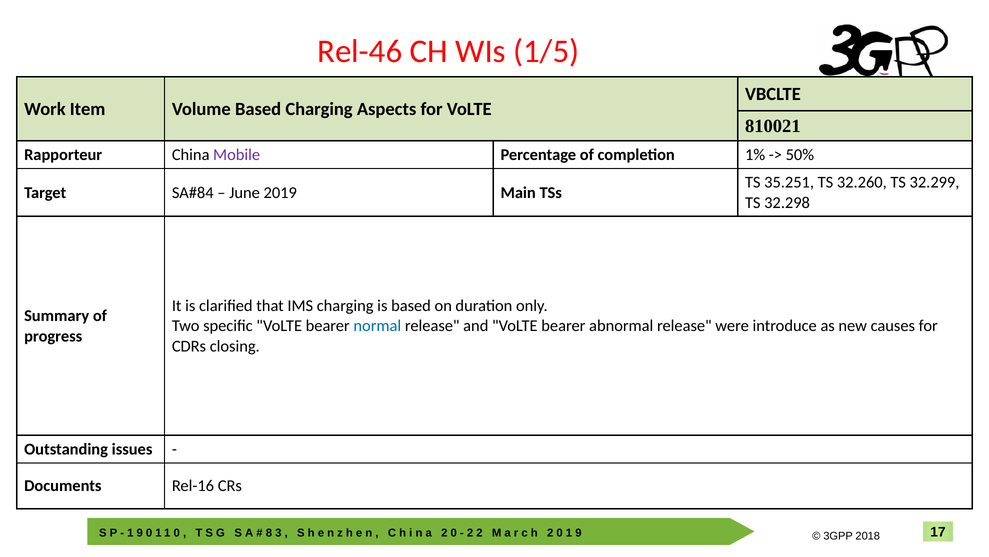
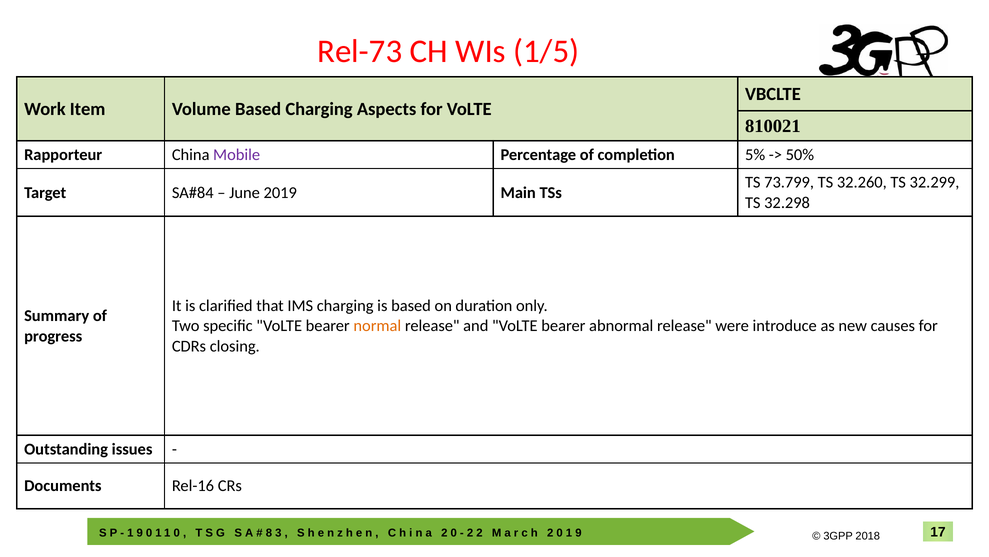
Rel-46: Rel-46 -> Rel-73
1%: 1% -> 5%
35.251: 35.251 -> 73.799
normal colour: blue -> orange
